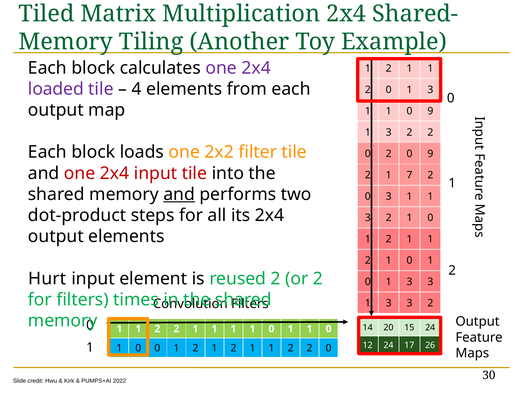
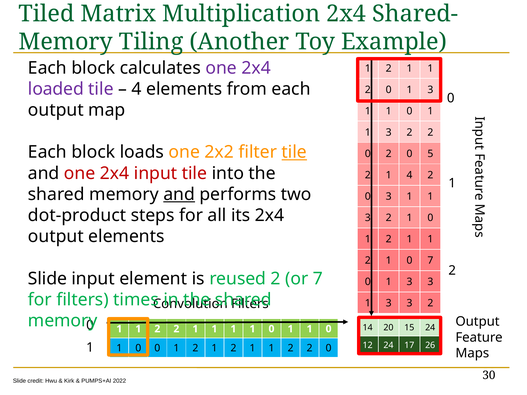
9 at (430, 111): 9 -> 1
tile at (294, 152) underline: none -> present
2 0 9: 9 -> 5
1 7: 7 -> 4
1 at (430, 261): 1 -> 7
Hurt at (47, 279): Hurt -> Slide
or 2: 2 -> 7
